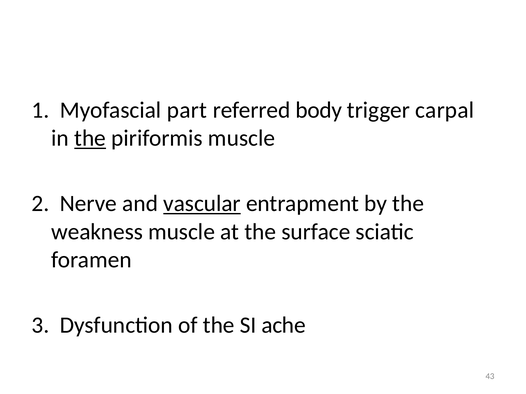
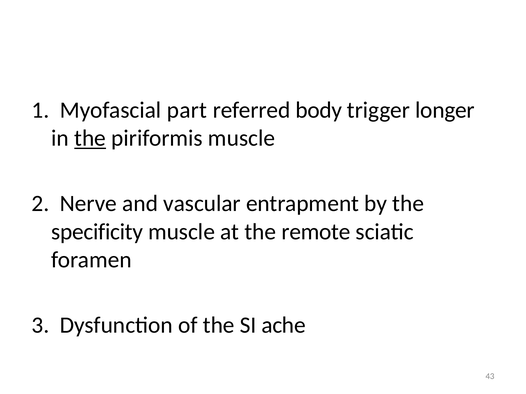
carpal: carpal -> longer
vascular underline: present -> none
weakness: weakness -> specificity
surface: surface -> remote
